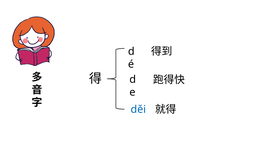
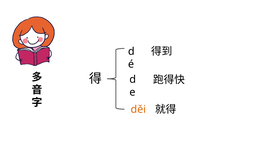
děi colour: blue -> orange
